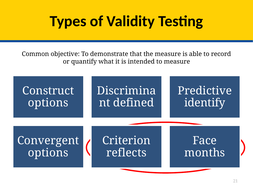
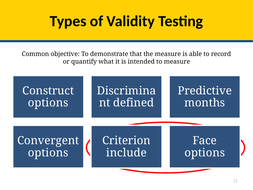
identify: identify -> months
reflects: reflects -> include
months at (205, 153): months -> options
